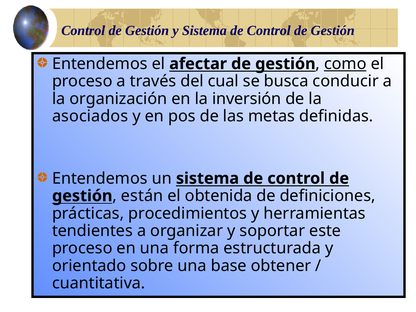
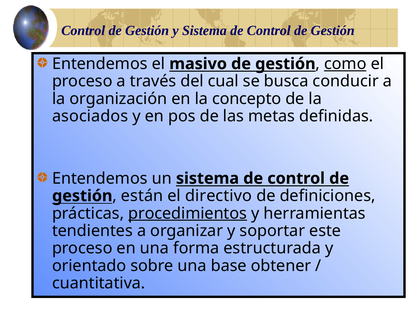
afectar: afectar -> masivo
inversión: inversión -> concepto
obtenida: obtenida -> directivo
procedimientos underline: none -> present
